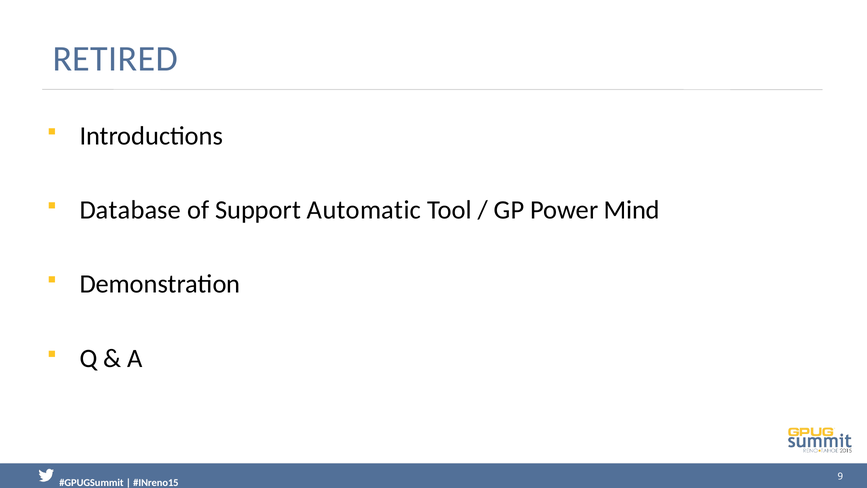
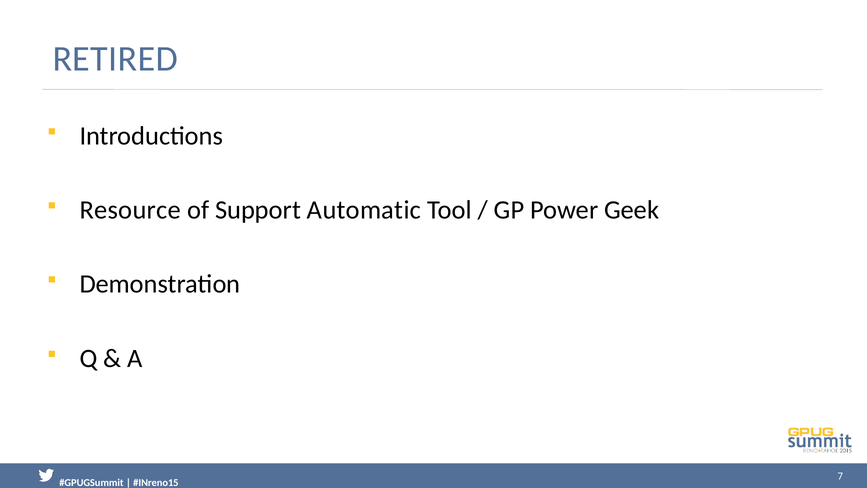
Database: Database -> Resource
Mind: Mind -> Geek
9: 9 -> 7
